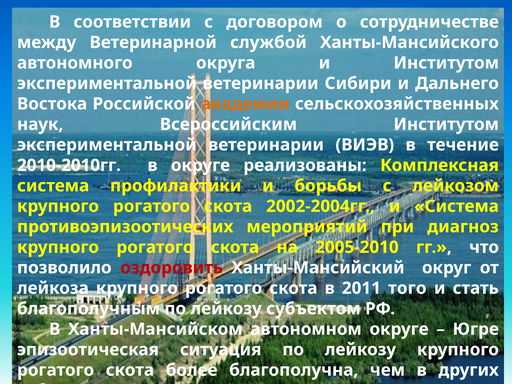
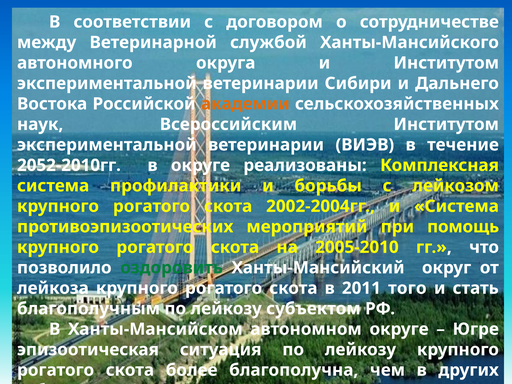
2010-2010гг: 2010-2010гг -> 2052-2010гг
диагноз: диагноз -> помощь
оздоровить colour: red -> green
